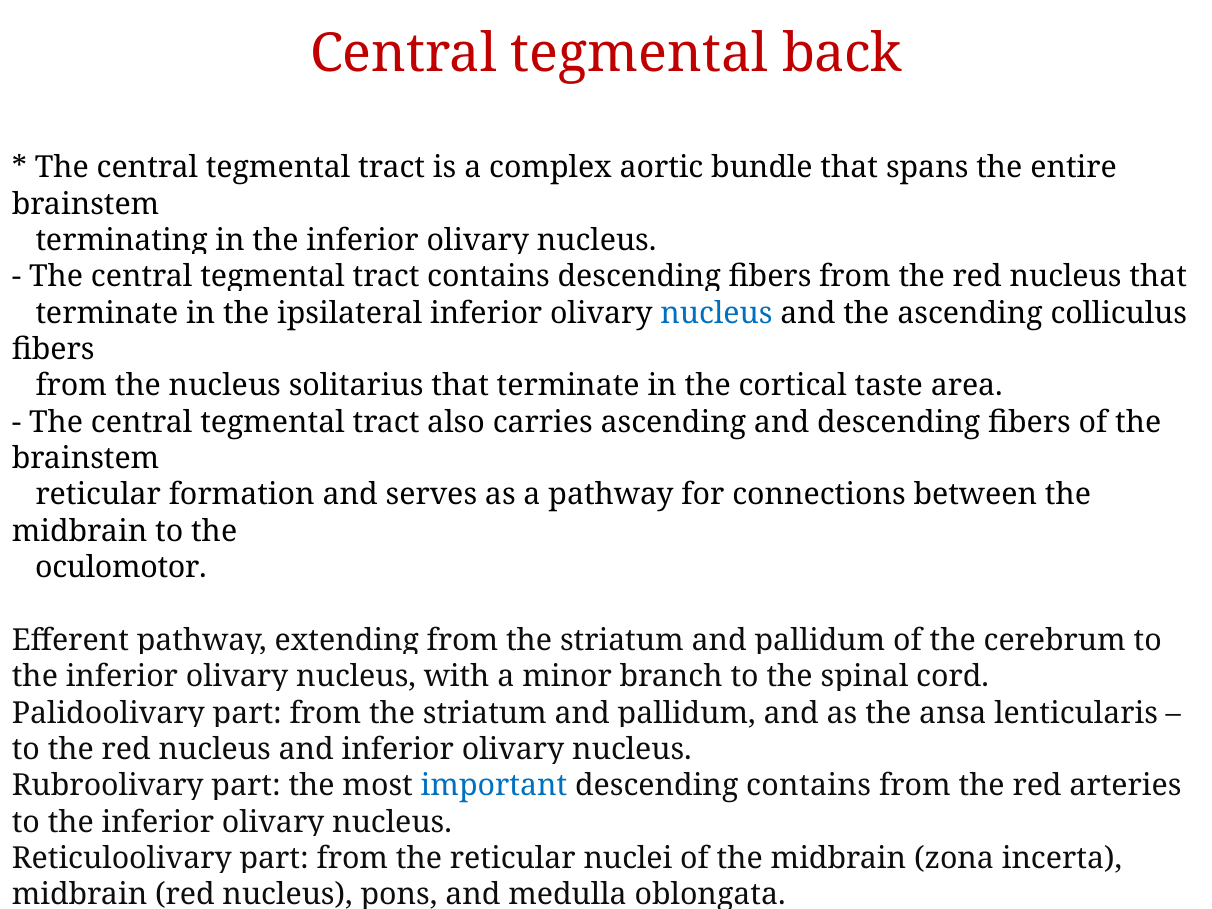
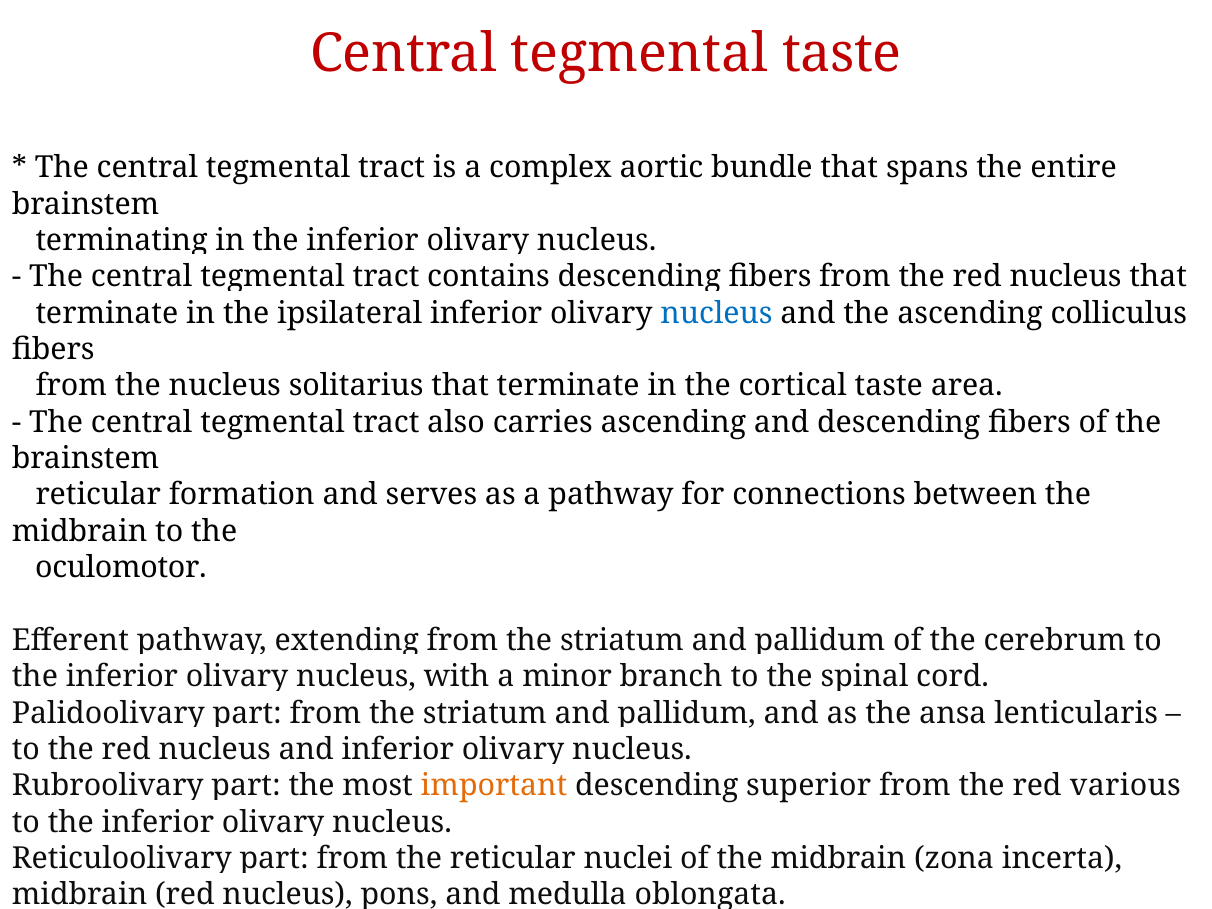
tegmental back: back -> taste
important at (494, 786) colour: blue -> orange
descending contains: contains -> superior
arteries: arteries -> various
